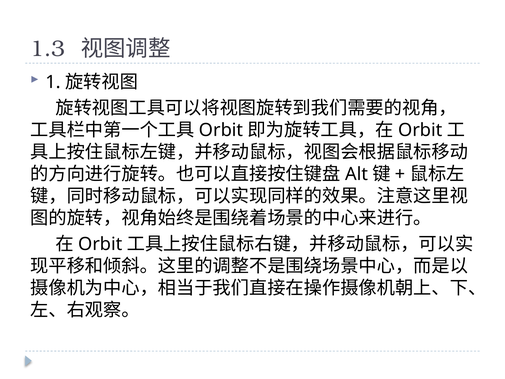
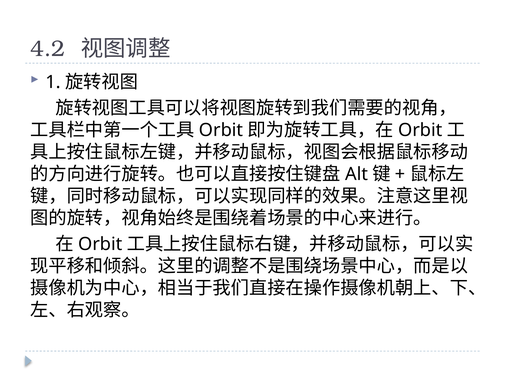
1.3: 1.3 -> 4.2
